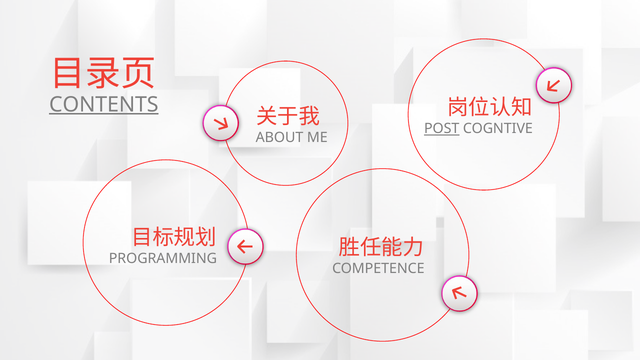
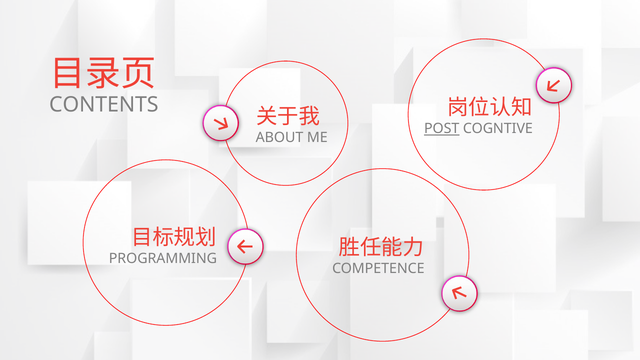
CONTENTS underline: present -> none
